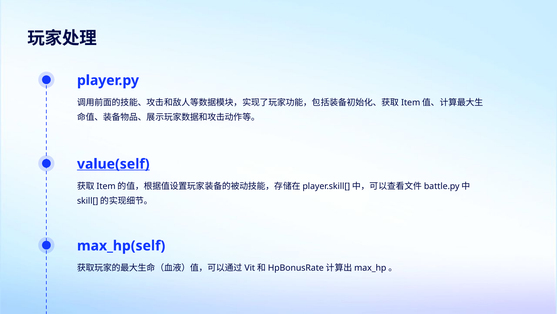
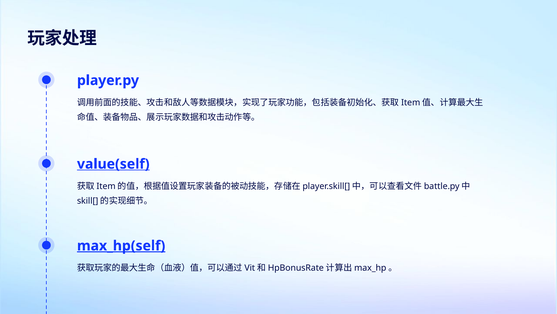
max_hp(self underline: none -> present
